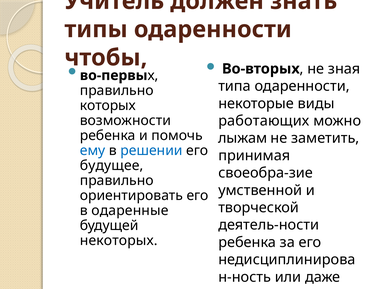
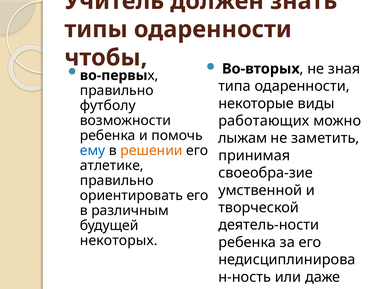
которых: которых -> футболу
решении colour: blue -> orange
будущее: будущее -> атлетике
одаренные: одаренные -> различным
